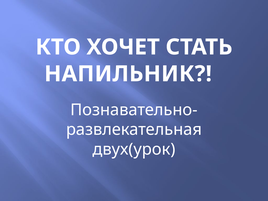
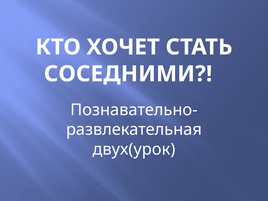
НАПИЛЬНИК: НАПИЛЬНИК -> СОСЕДНИМИ
